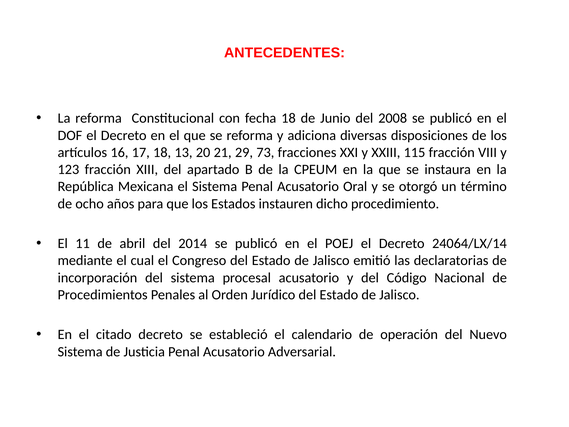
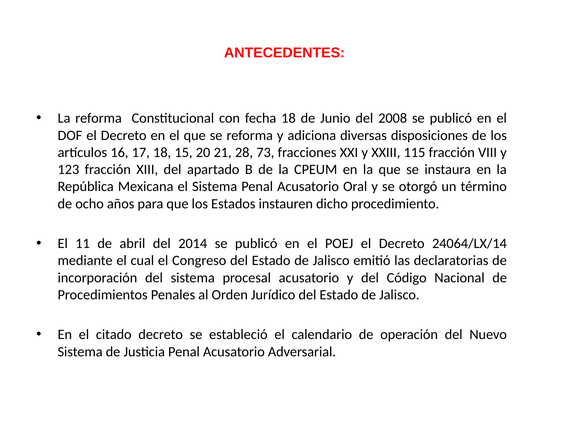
13: 13 -> 15
29: 29 -> 28
